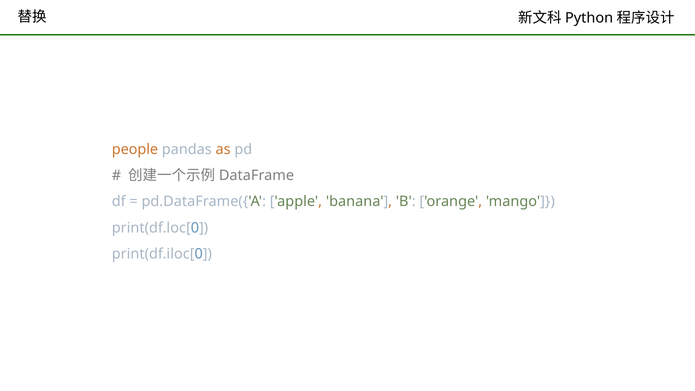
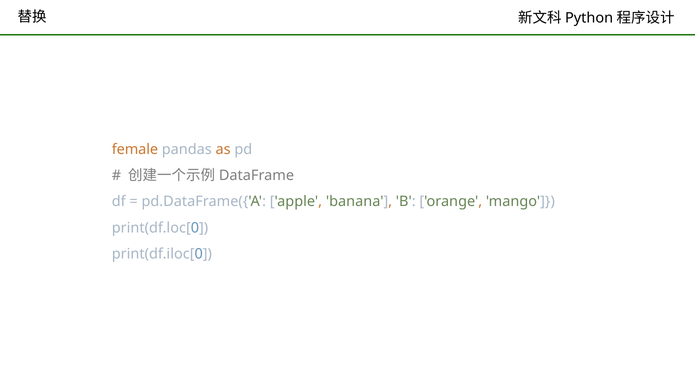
people: people -> female
